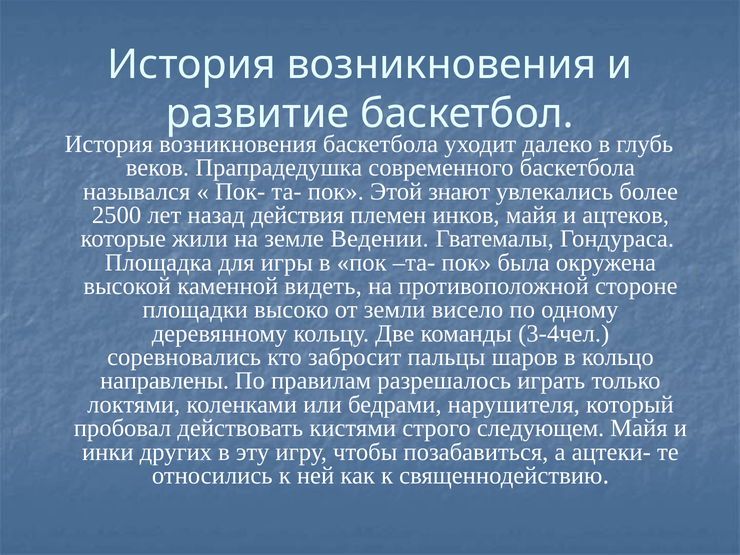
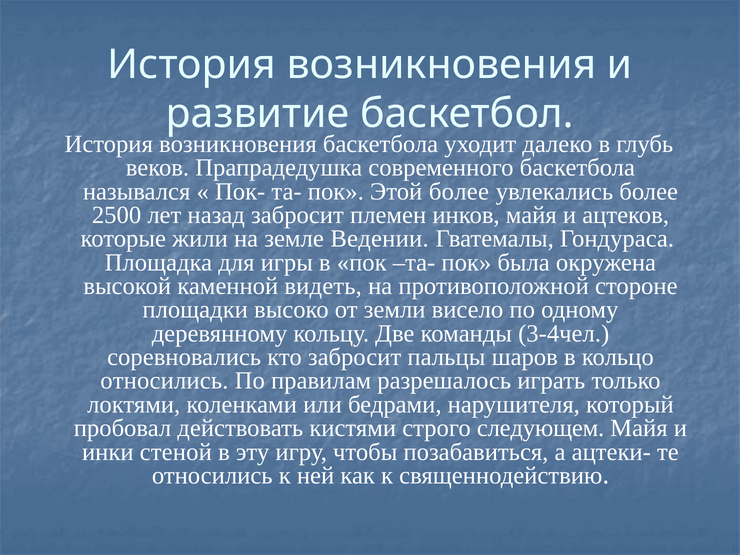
Этой знают: знают -> более
назад действия: действия -> забросит
направлены at (165, 381): направлены -> относились
других: других -> стеной
